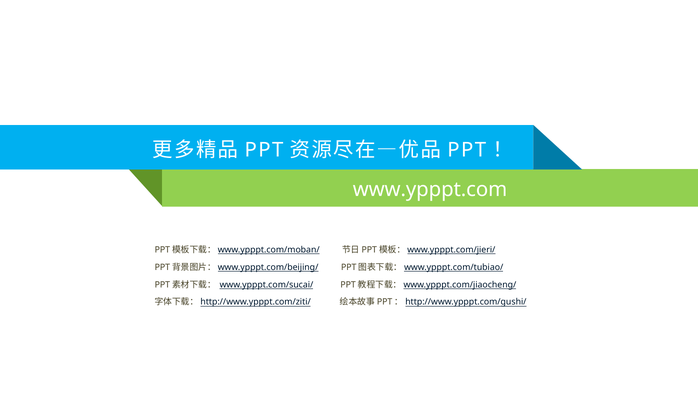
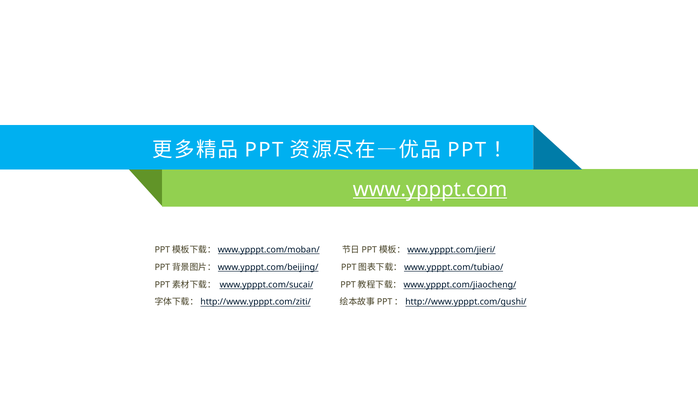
www.ypppt.com underline: none -> present
